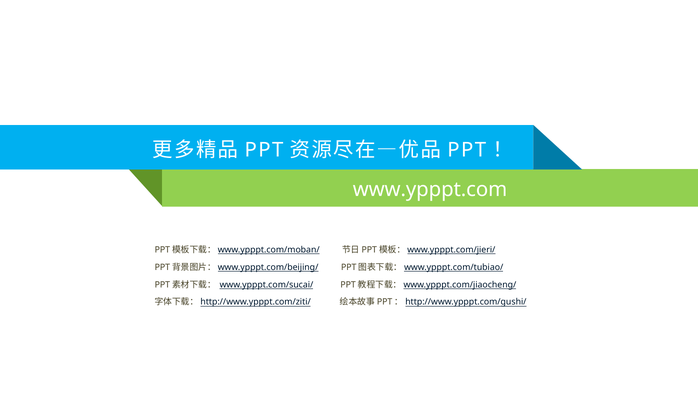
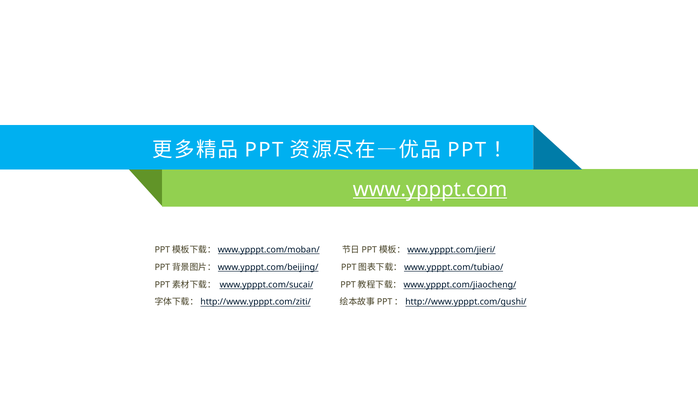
www.ypppt.com underline: none -> present
